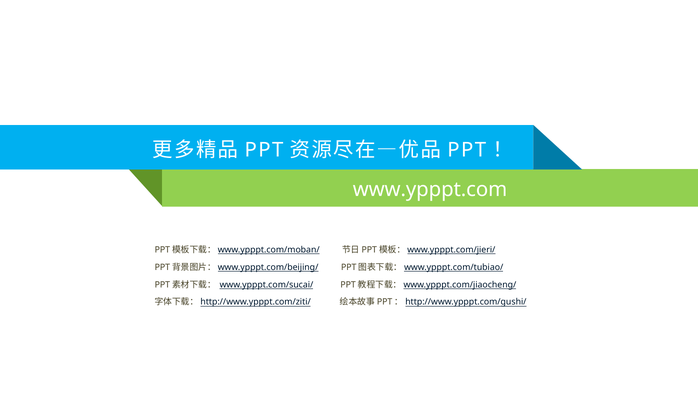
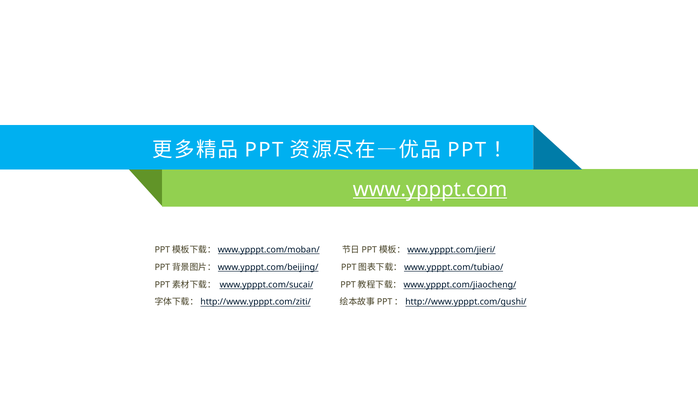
www.ypppt.com underline: none -> present
